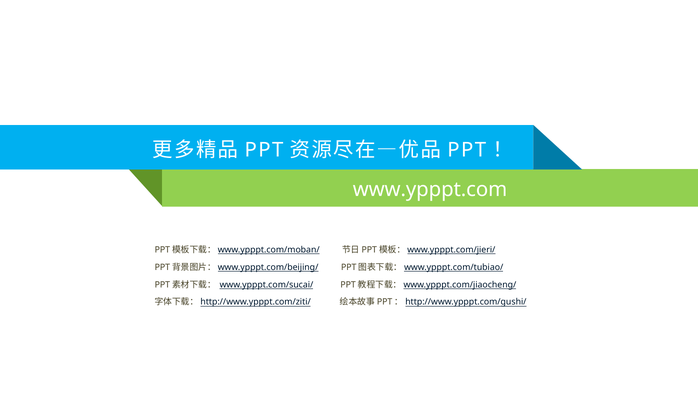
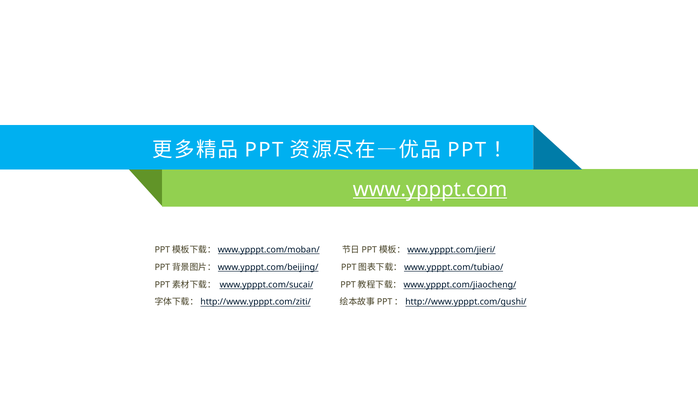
www.ypppt.com underline: none -> present
